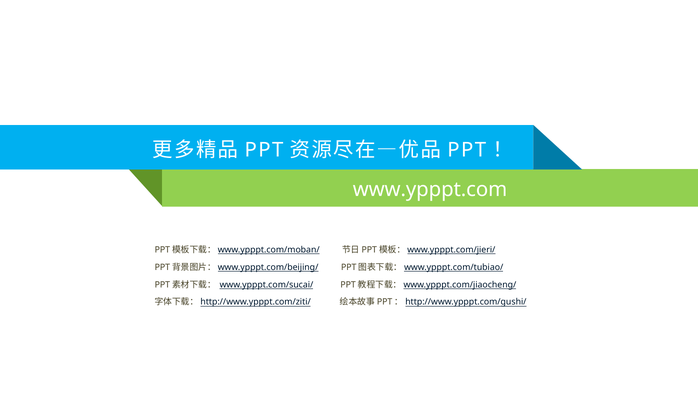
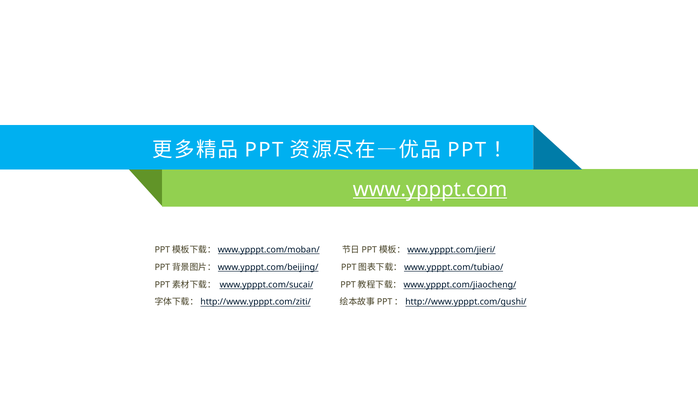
www.ypppt.com underline: none -> present
